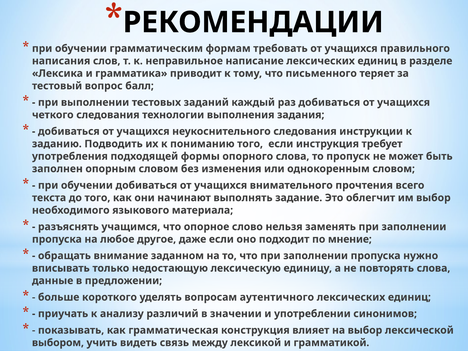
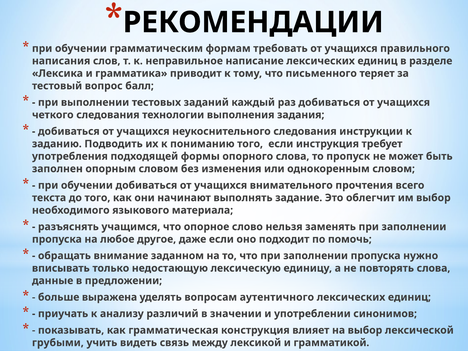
мнение: мнение -> помочь
короткого: короткого -> выражена
выбором: выбором -> грубыми
